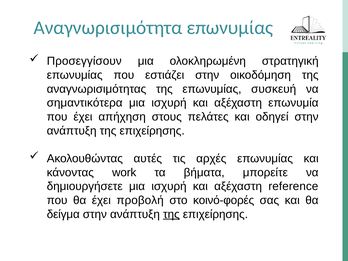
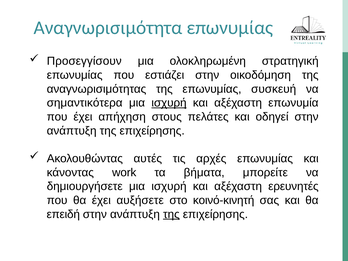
ισχυρή at (169, 103) underline: none -> present
reference: reference -> ερευνητές
προβολή: προβολή -> αυξήσετε
κοινό-φορές: κοινό-φορές -> κοινό-κινητή
δείγμα: δείγμα -> επειδή
